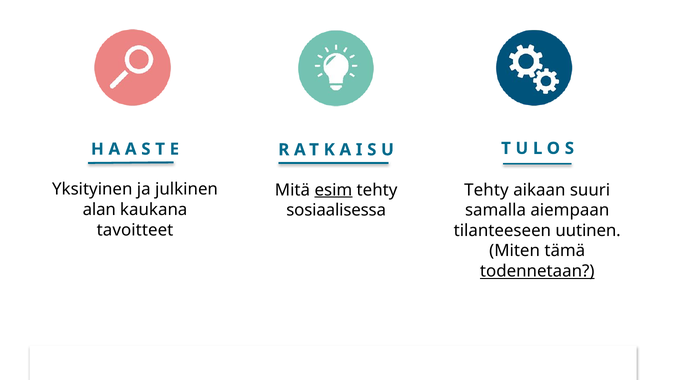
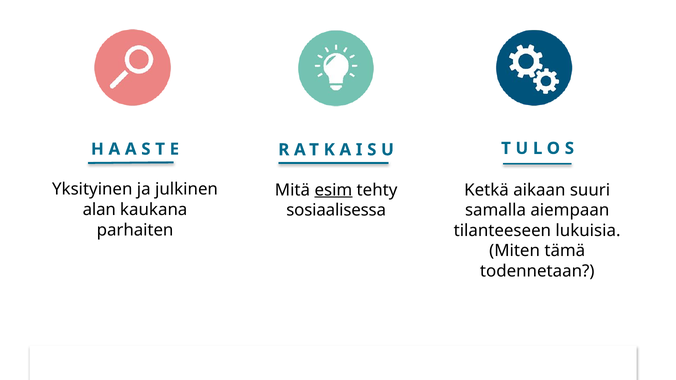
Tehty at (486, 190): Tehty -> Ketkä
tavoitteet: tavoitteet -> parhaiten
uutinen: uutinen -> lukuisia
todennetaan underline: present -> none
